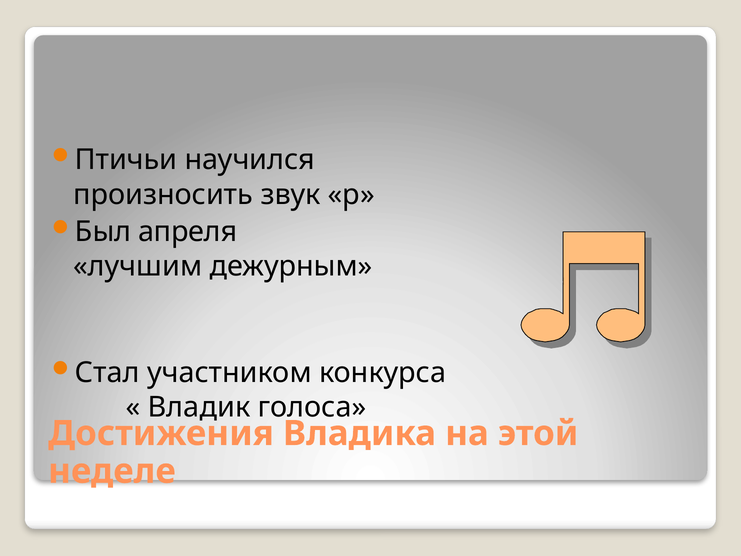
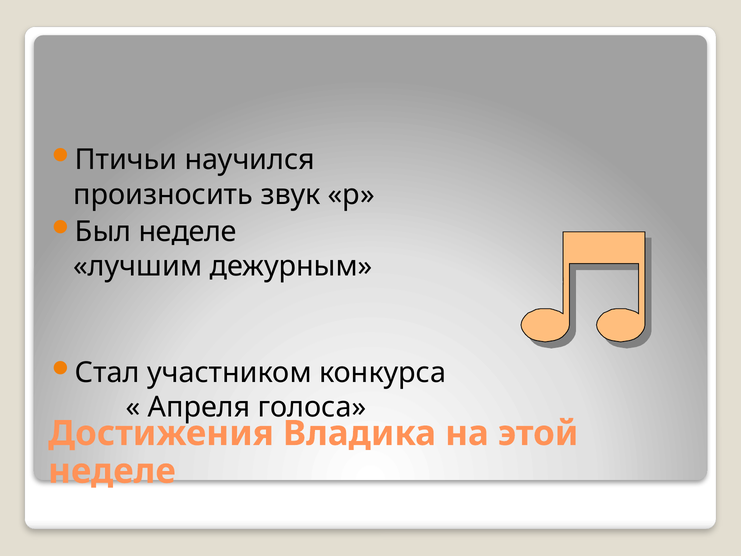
Был апреля: апреля -> неделе
Владик: Владик -> Апреля
